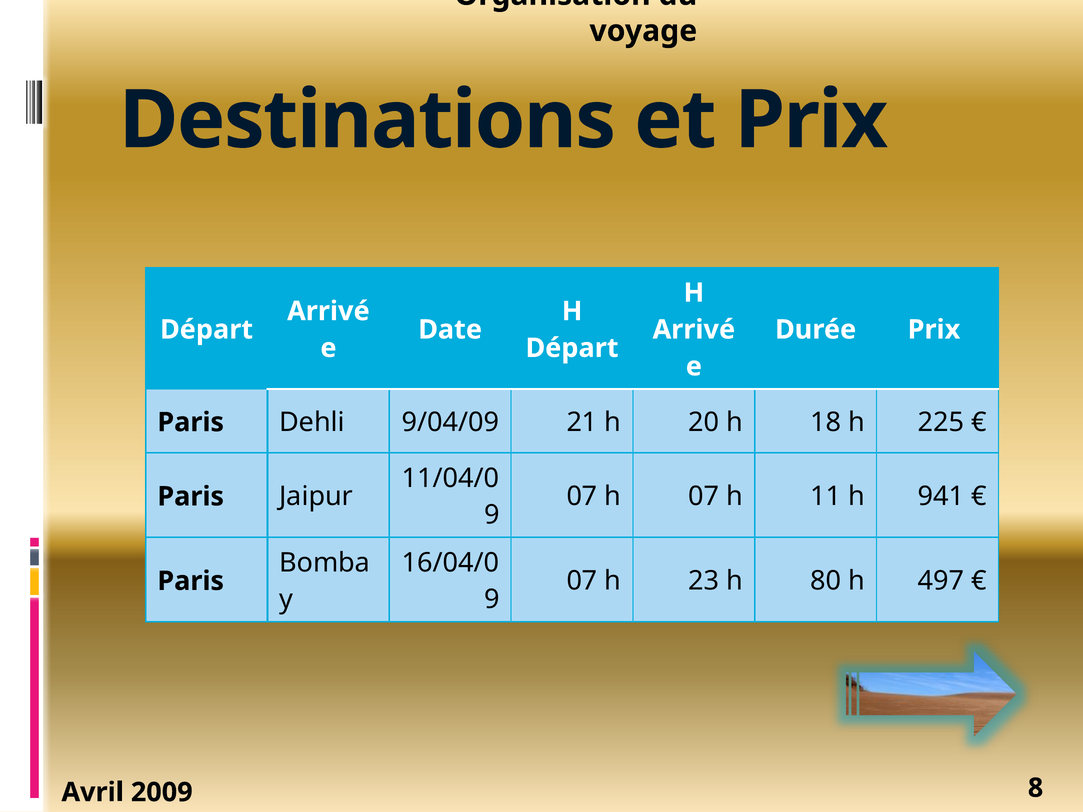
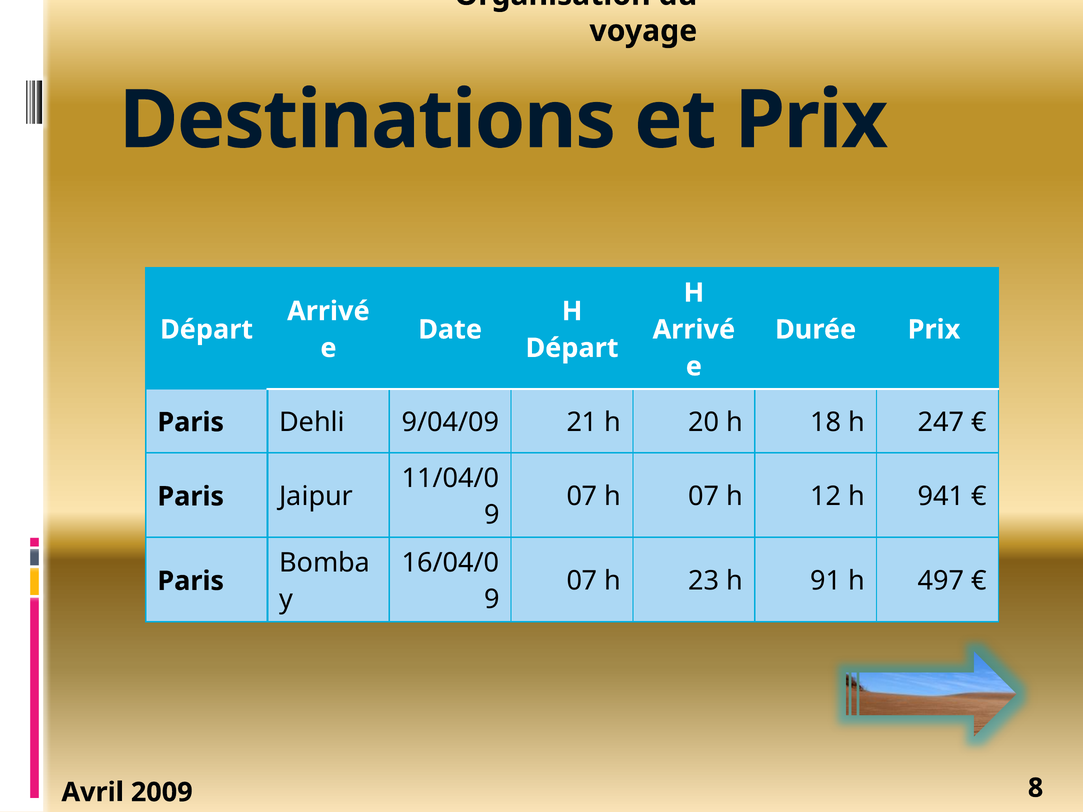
225: 225 -> 247
11: 11 -> 12
80: 80 -> 91
